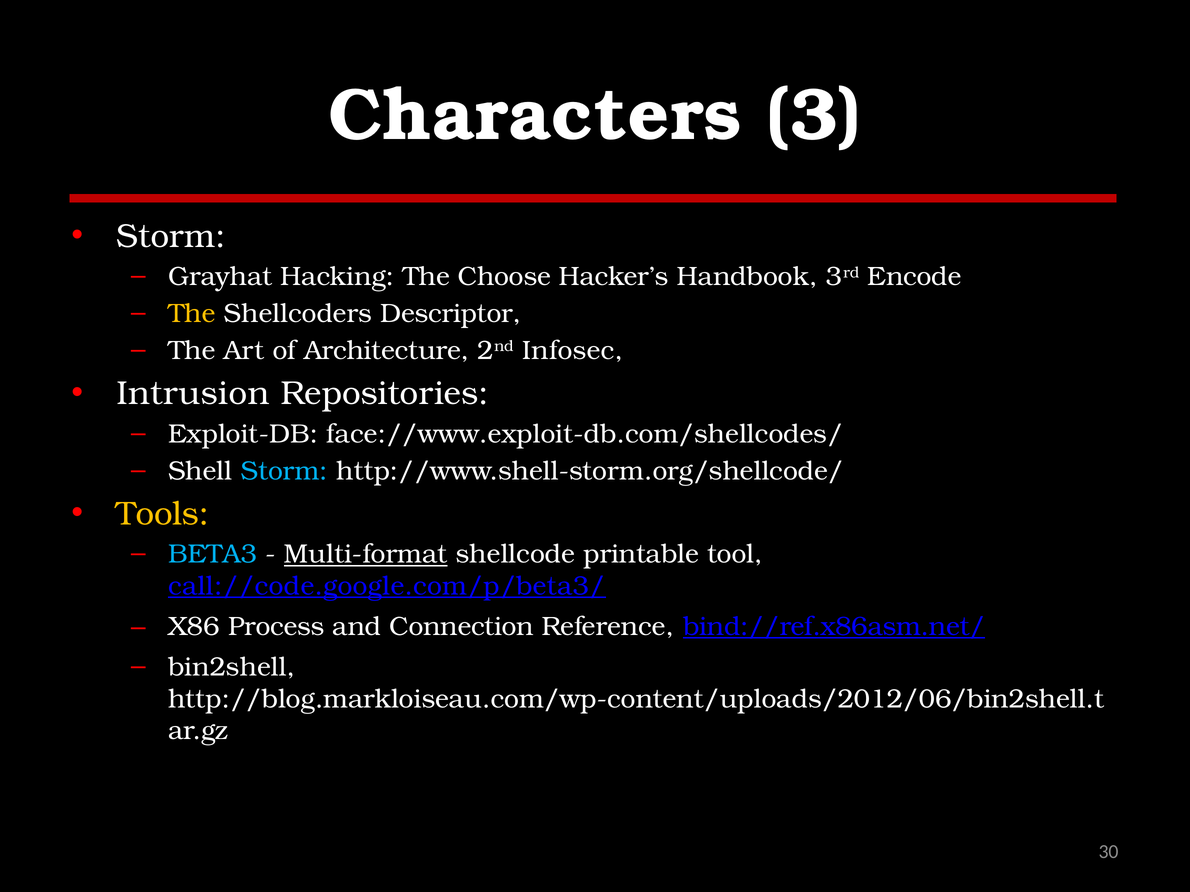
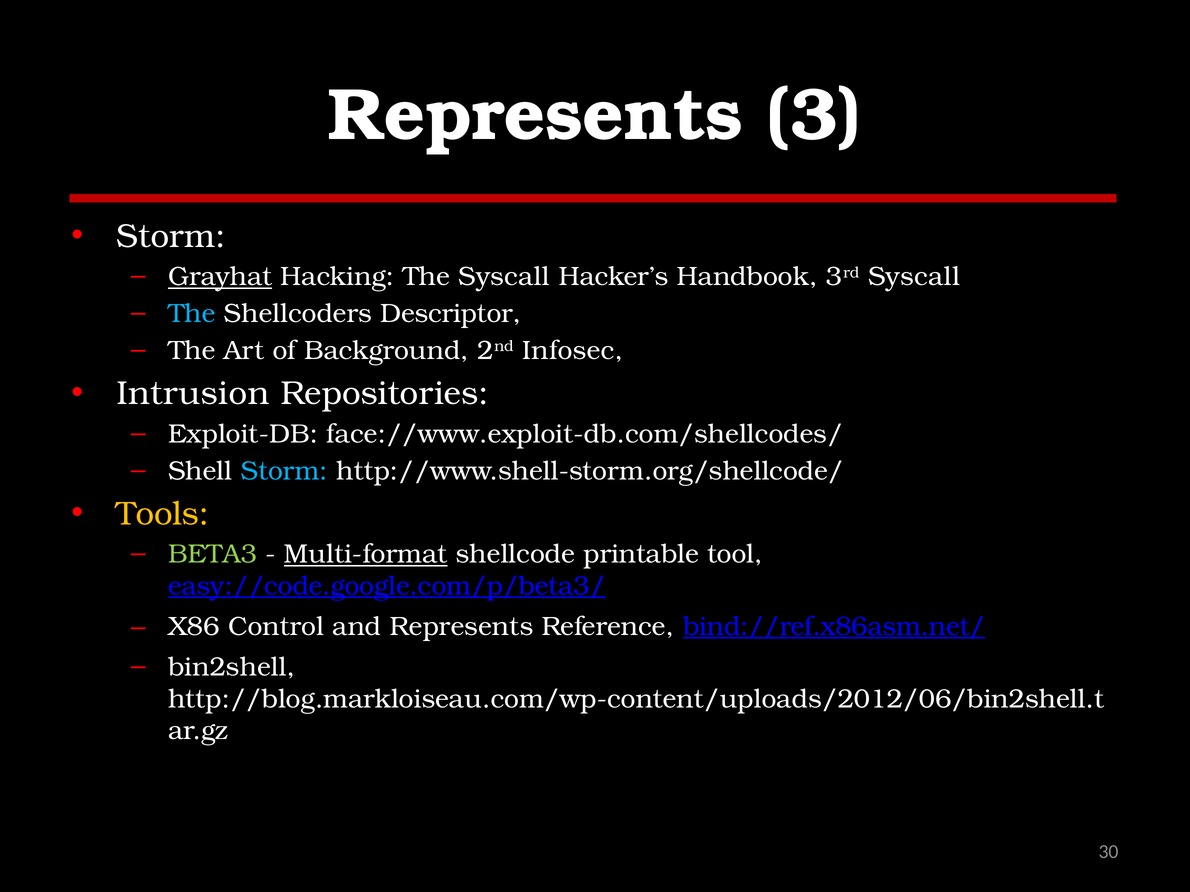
Characters at (535, 115): Characters -> Represents
Grayhat underline: none -> present
The Choose: Choose -> Syscall
3rd Encode: Encode -> Syscall
The at (192, 314) colour: yellow -> light blue
Architecture: Architecture -> Background
BETA3 colour: light blue -> light green
call://code.google.com/p/beta3/: call://code.google.com/p/beta3/ -> easy://code.google.com/p/beta3/
Process: Process -> Control
and Connection: Connection -> Represents
